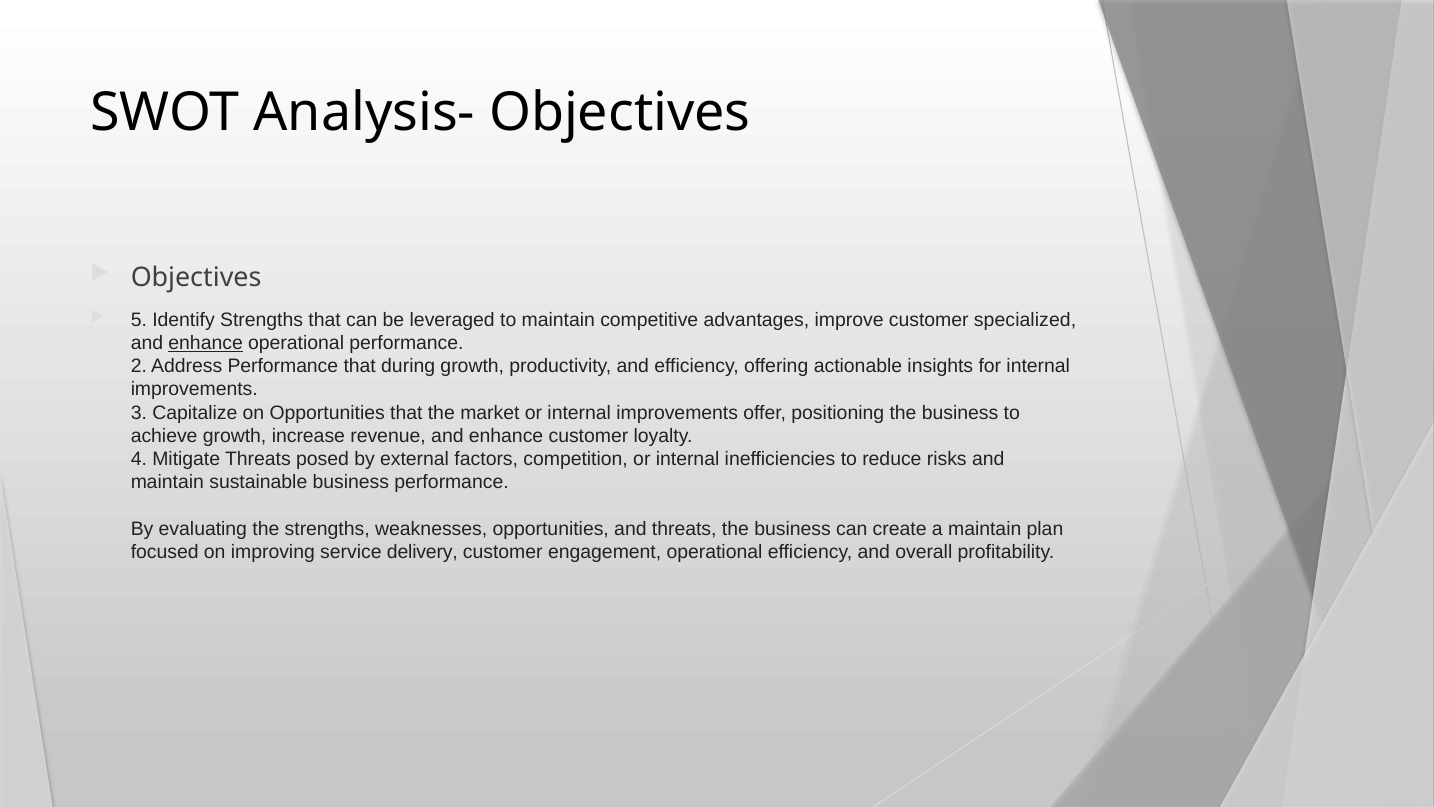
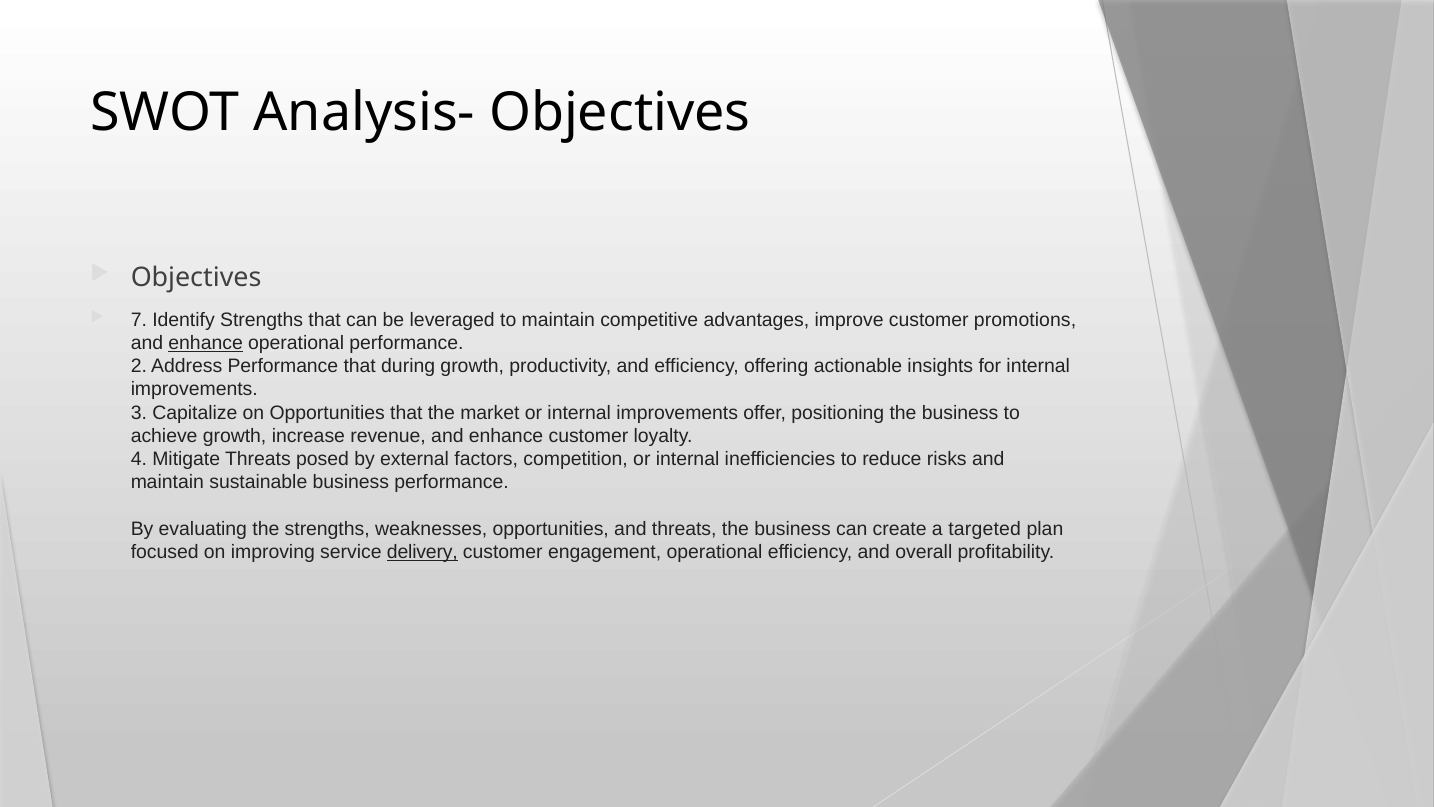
5: 5 -> 7
specialized: specialized -> promotions
a maintain: maintain -> targeted
delivery underline: none -> present
